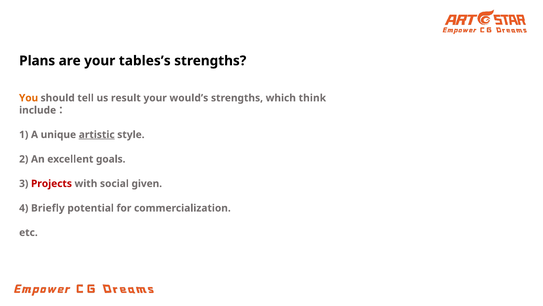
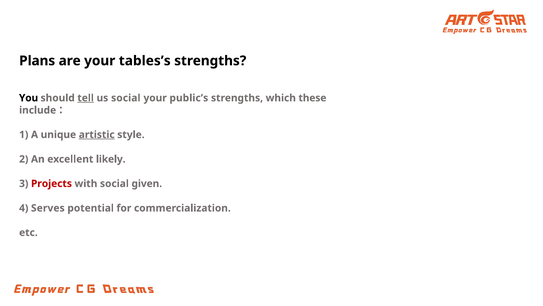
You colour: orange -> black
tell underline: none -> present
us result: result -> social
would’s: would’s -> public’s
think: think -> these
goals: goals -> likely
Briefly: Briefly -> Serves
